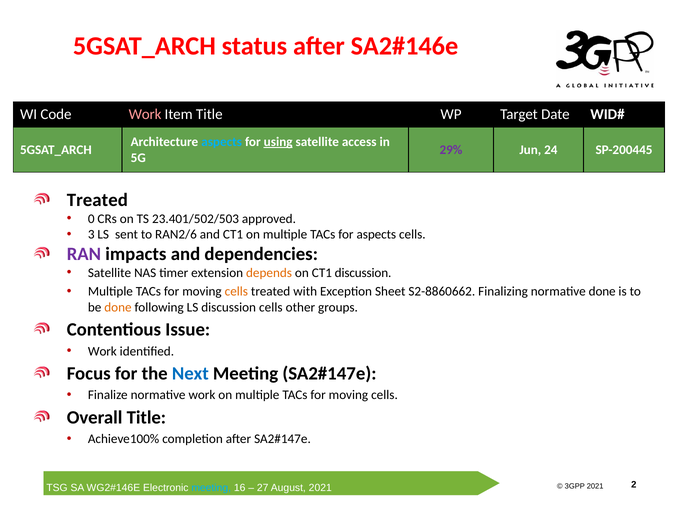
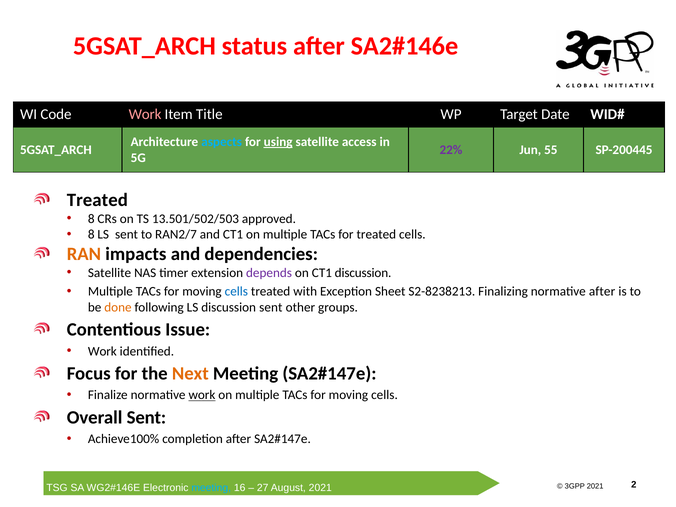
29%: 29% -> 22%
24: 24 -> 55
0 at (91, 219): 0 -> 8
23.401/502/503: 23.401/502/503 -> 13.501/502/503
3 at (91, 234): 3 -> 8
RAN2/6: RAN2/6 -> RAN2/7
for aspects: aspects -> treated
RAN colour: purple -> orange
depends colour: orange -> purple
cells at (236, 291) colour: orange -> blue
S2-8860662: S2-8860662 -> S2-8238213
normative done: done -> after
discussion cells: cells -> sent
Next colour: blue -> orange
work at (202, 395) underline: none -> present
Overall Title: Title -> Sent
